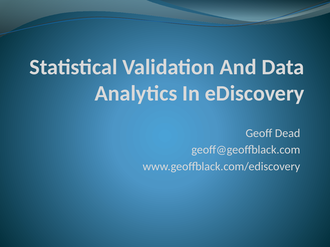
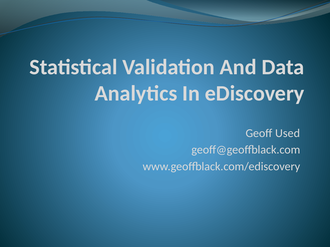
Dead: Dead -> Used
